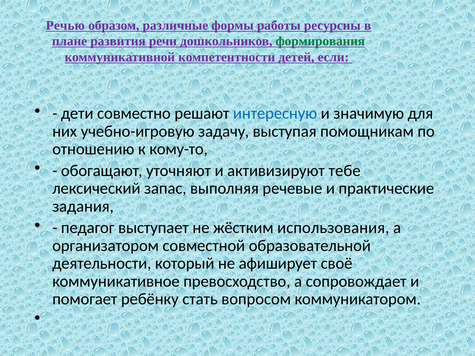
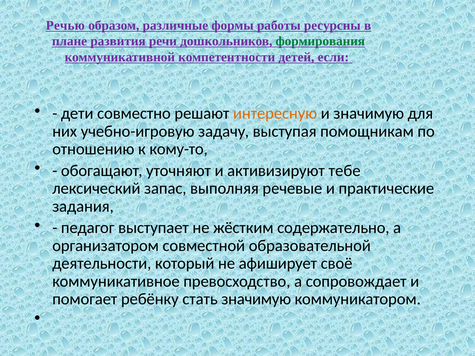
интересную colour: blue -> orange
использования: использования -> содержательно
стать вопросом: вопросом -> значимую
